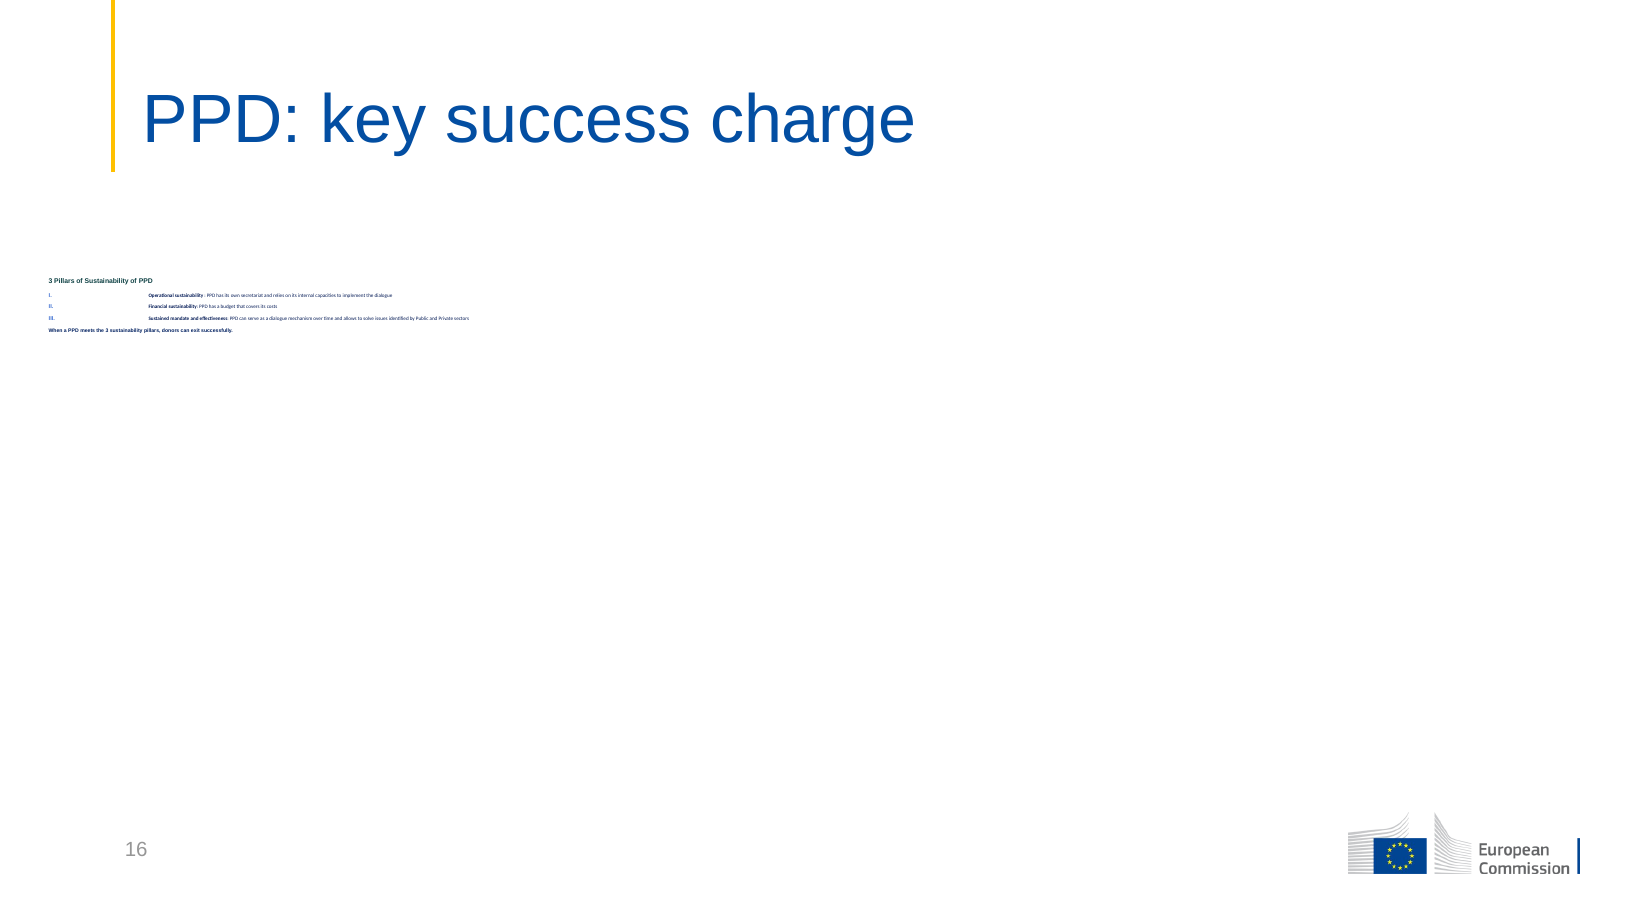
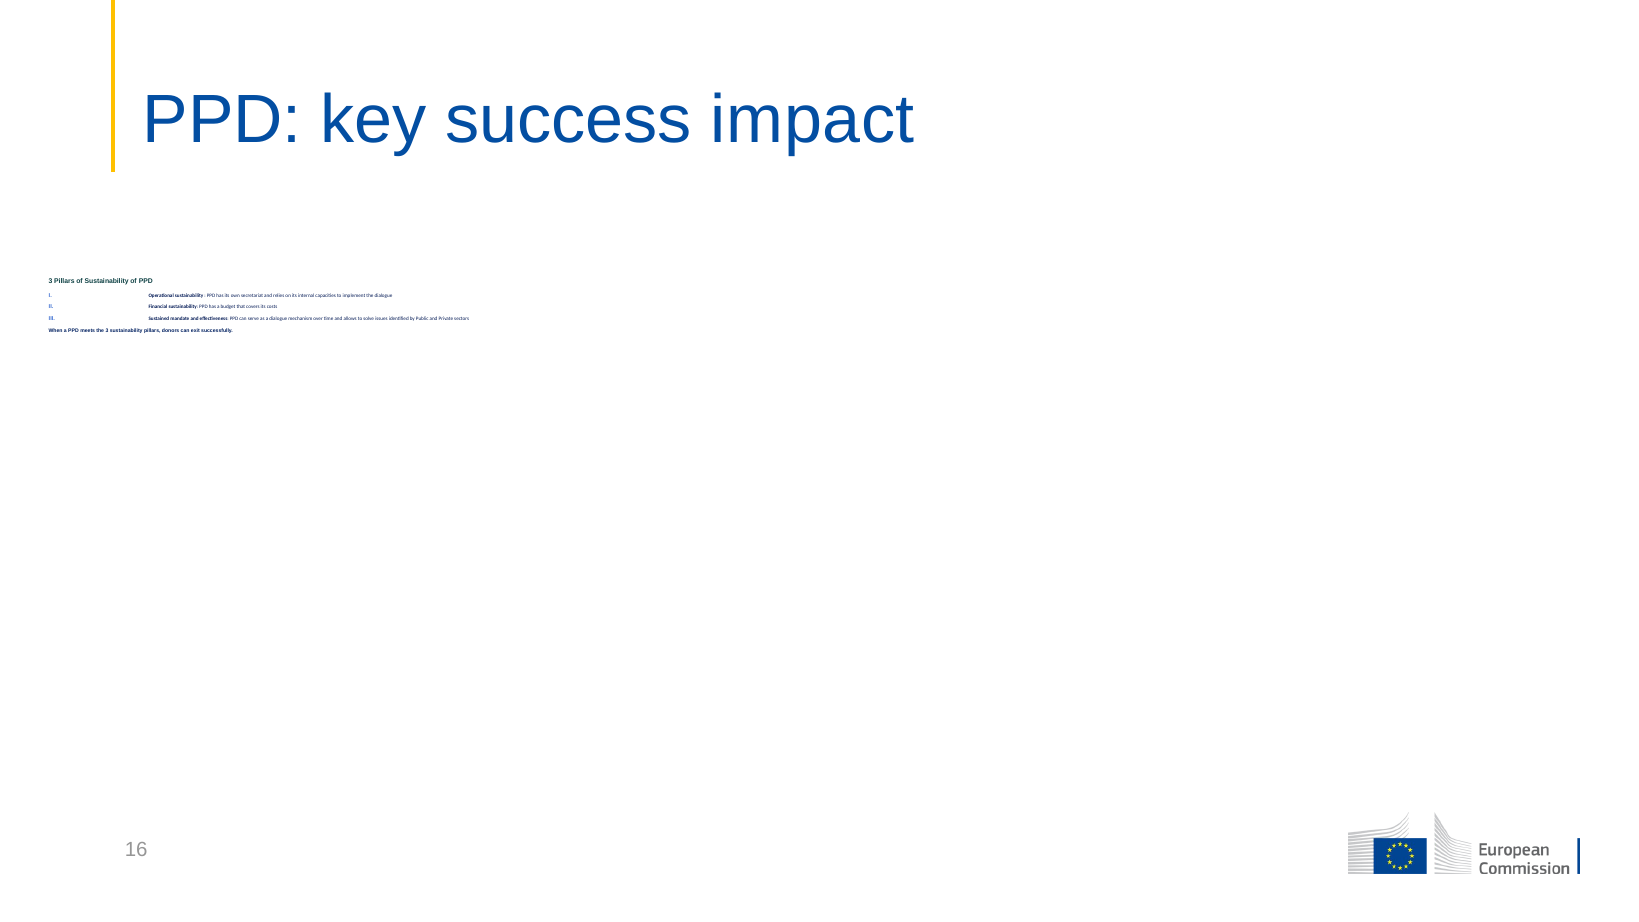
charge: charge -> impact
